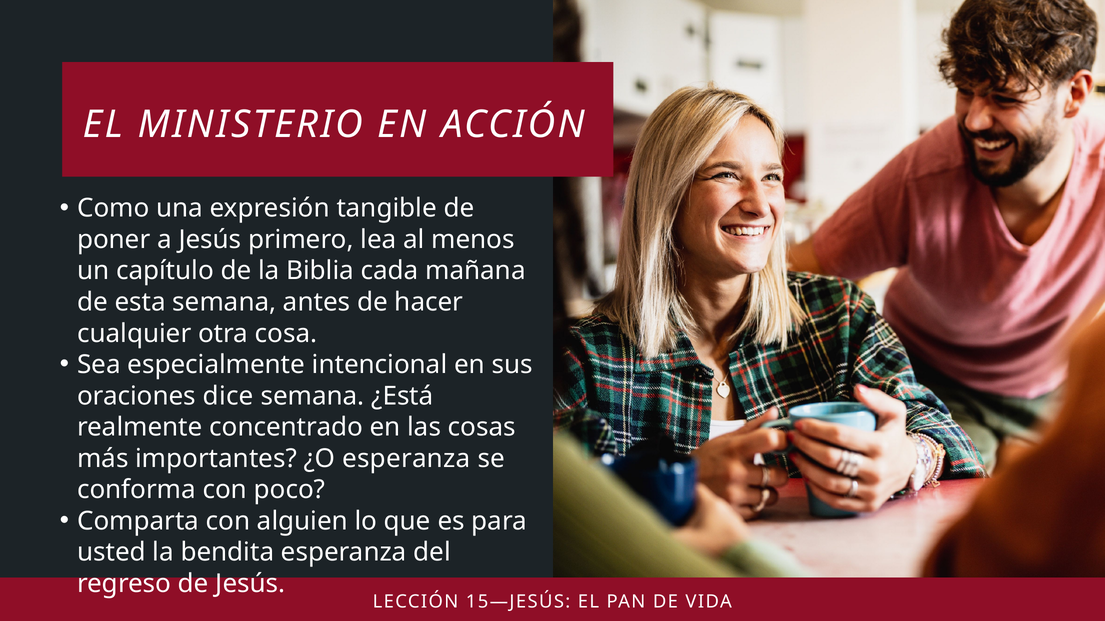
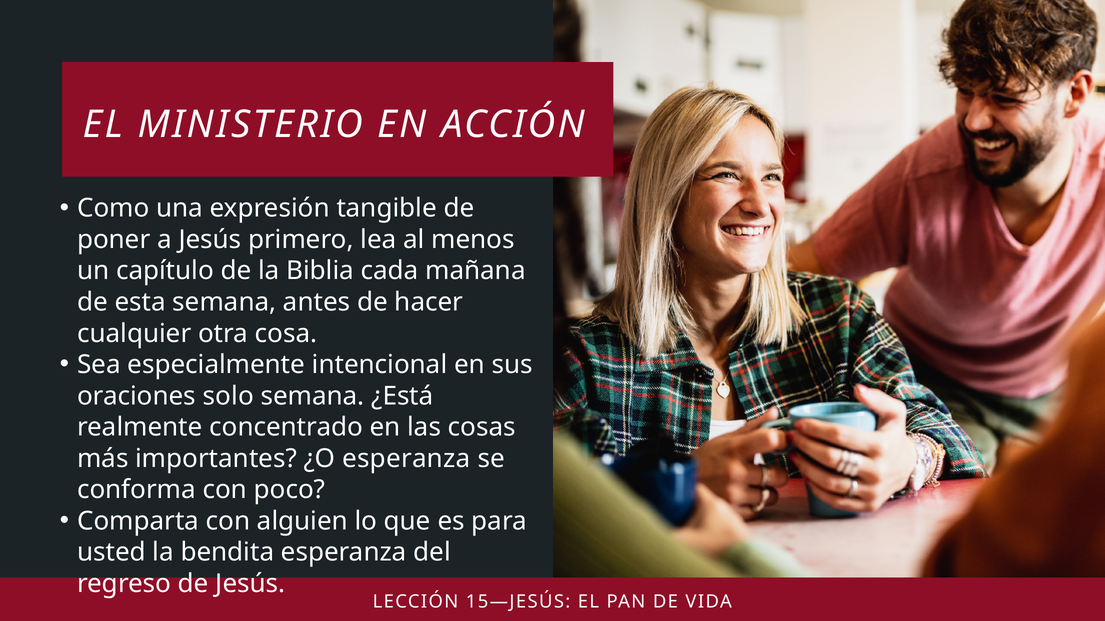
dice: dice -> solo
